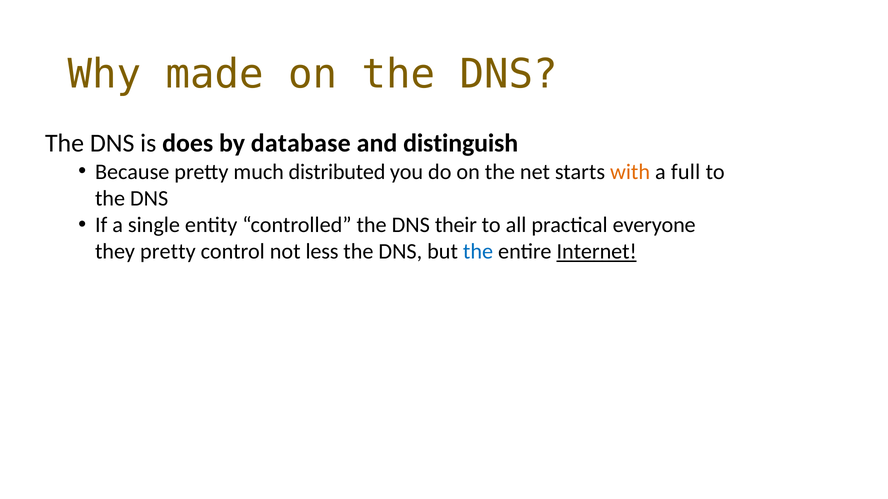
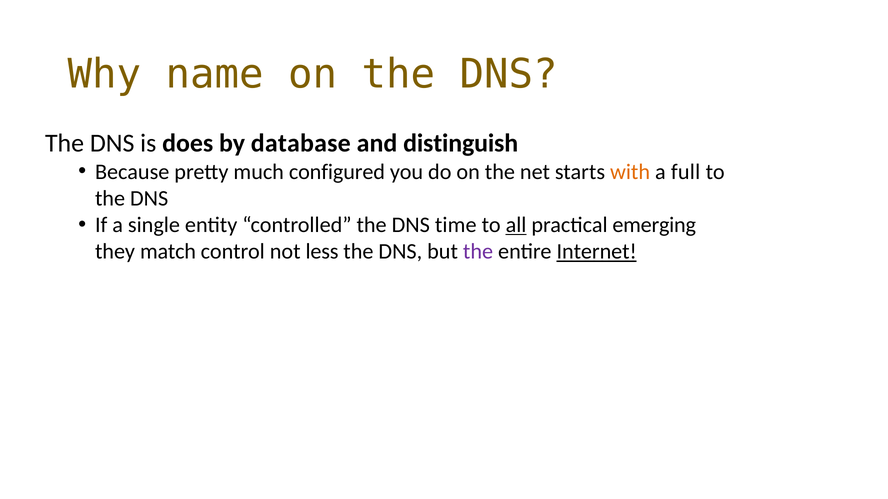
made: made -> name
distributed: distributed -> configured
their: their -> time
all underline: none -> present
everyone: everyone -> emerging
they pretty: pretty -> match
the at (478, 252) colour: blue -> purple
